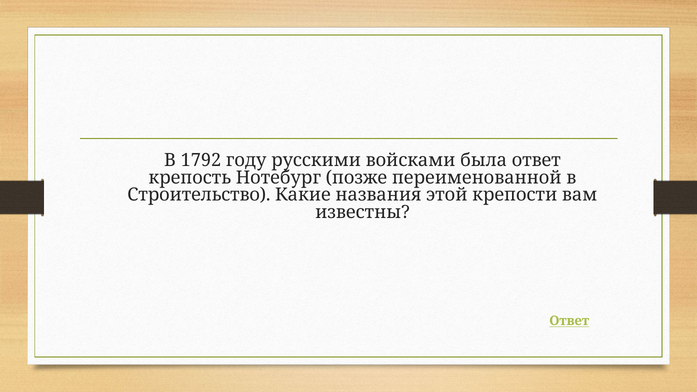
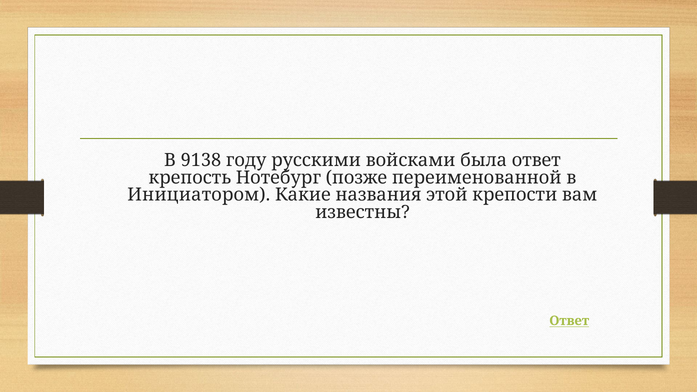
1792: 1792 -> 9138
Строительство: Строительство -> Инициатором
